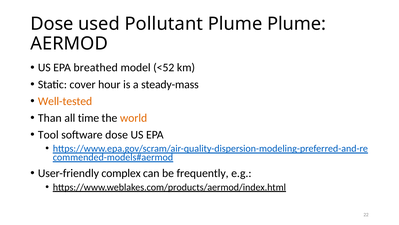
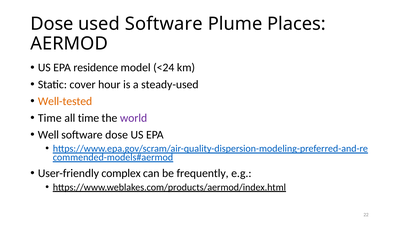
used Pollutant: Pollutant -> Software
Plume Plume: Plume -> Places
breathed: breathed -> residence
<52: <52 -> <24
steady-mass: steady-mass -> steady-used
Than at (50, 118): Than -> Time
world colour: orange -> purple
Tool: Tool -> Well
